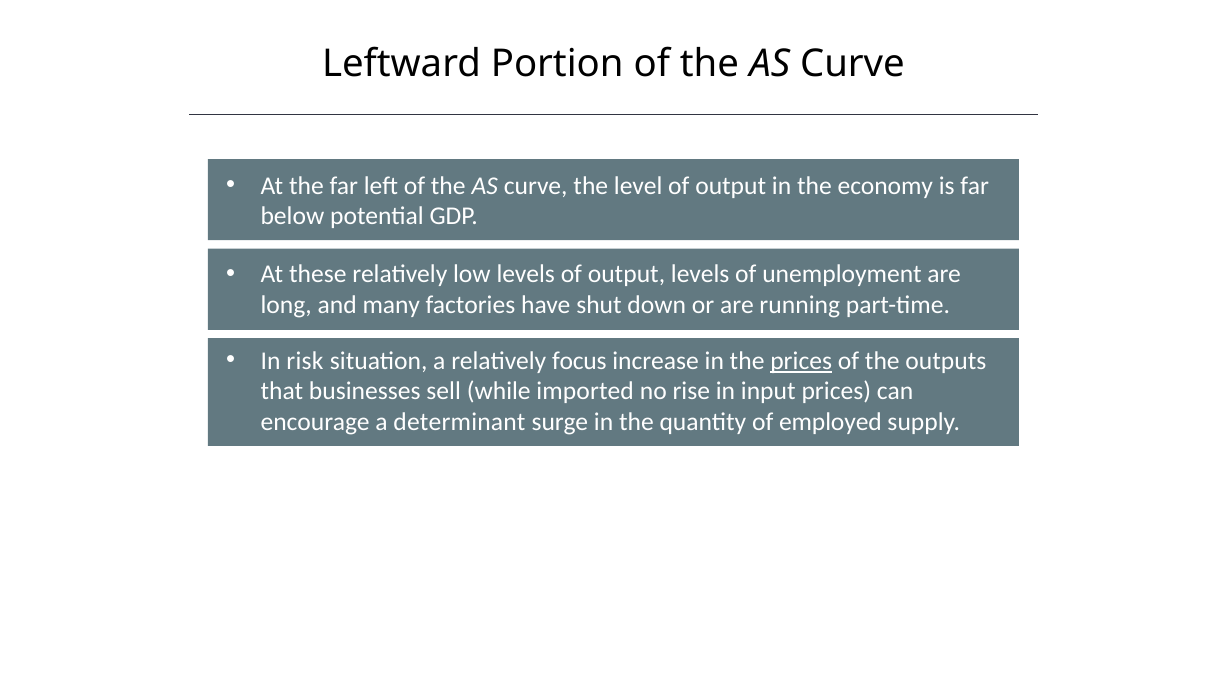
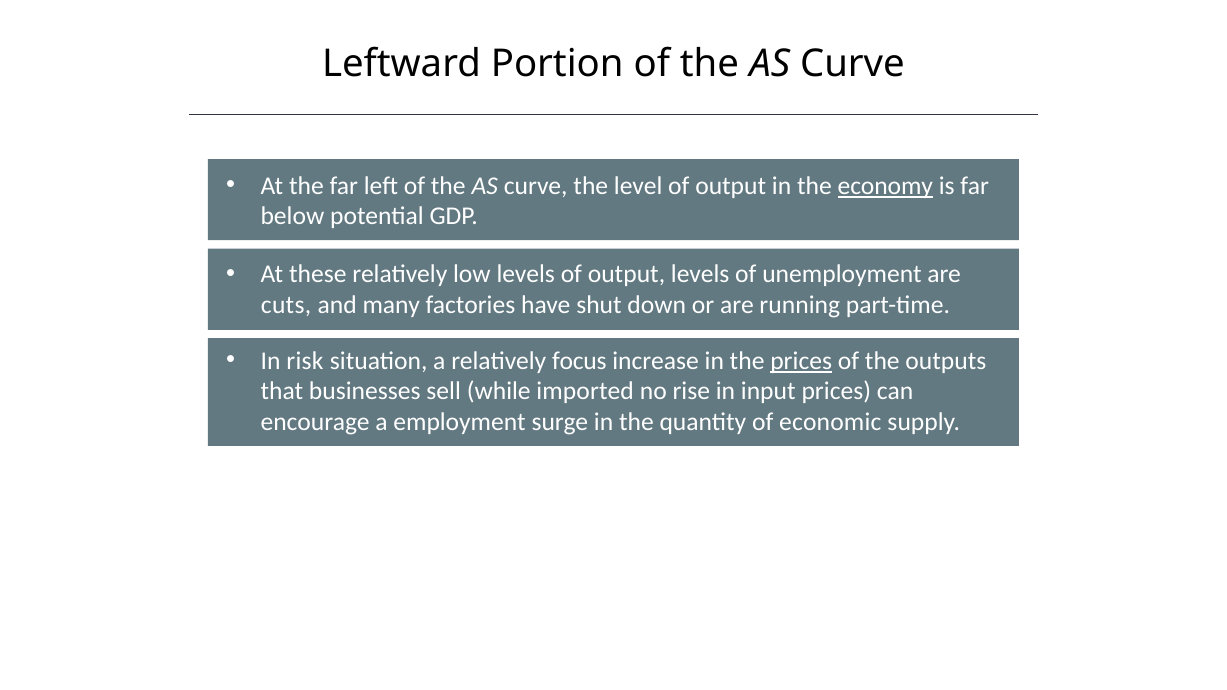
economy underline: none -> present
long: long -> cuts
determinant: determinant -> employment
employed: employed -> economic
